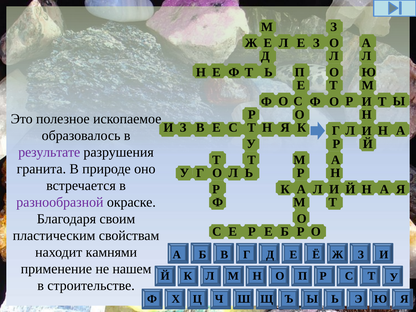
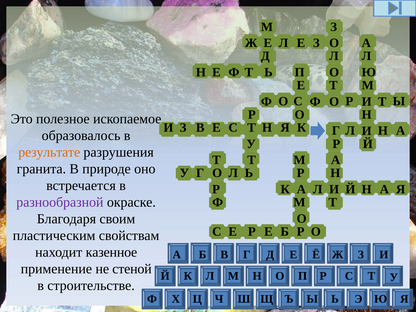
результате colour: purple -> orange
камнями: камнями -> казенное
нашем: нашем -> стеной
